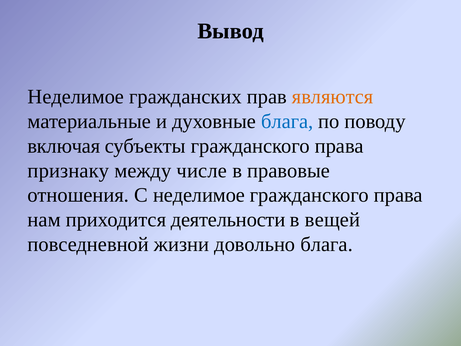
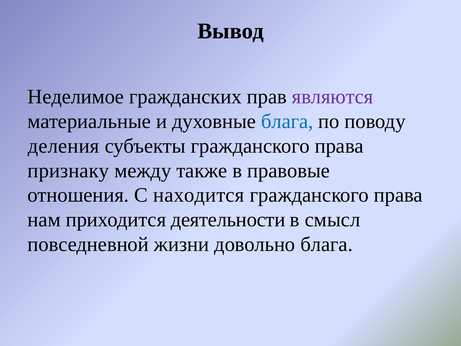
являются colour: orange -> purple
включая: включая -> деления
числе: числе -> также
С неделимое: неделимое -> находится
вещей: вещей -> смысл
